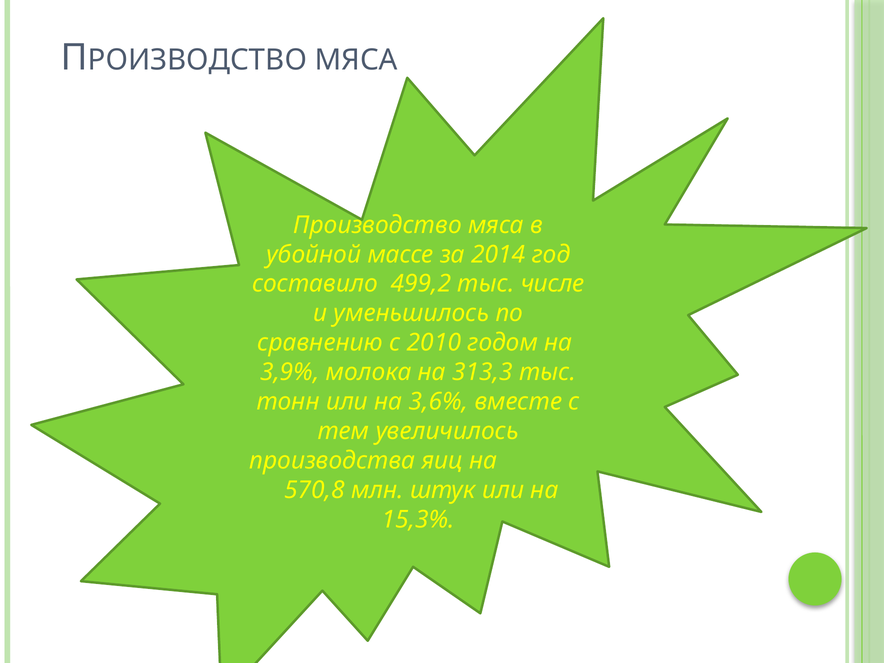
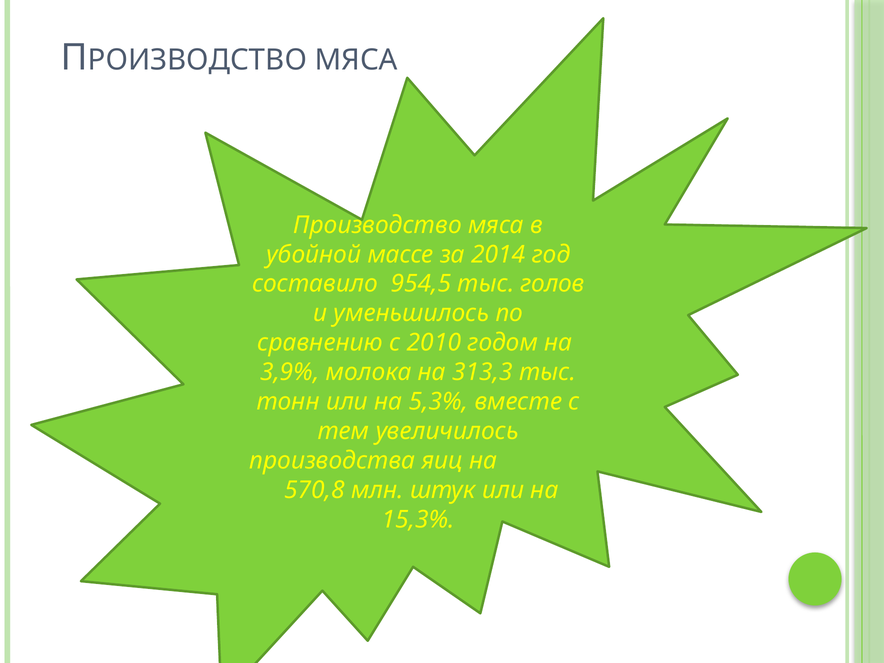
499,2: 499,2 -> 954,5
числе: числе -> голов
3,6%: 3,6% -> 5,3%
